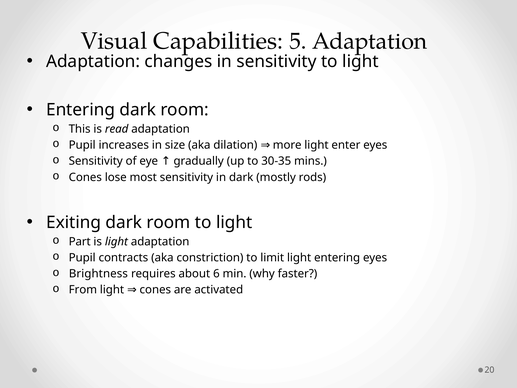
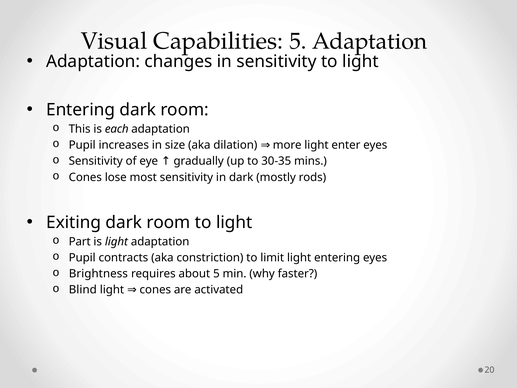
read: read -> each
about 6: 6 -> 5
From: From -> Blind
